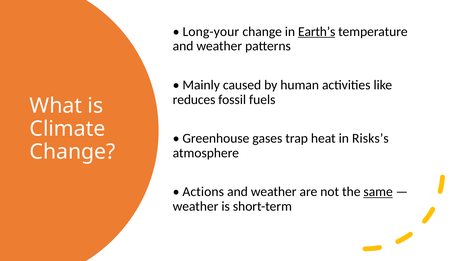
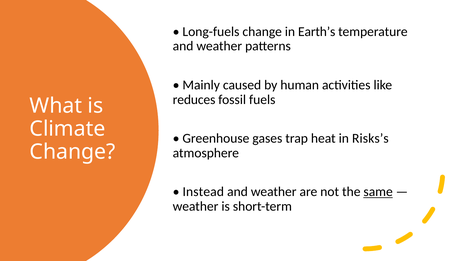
Long-your: Long-your -> Long-fuels
Earth’s underline: present -> none
Actions: Actions -> Instead
